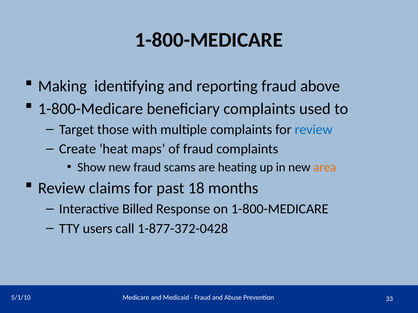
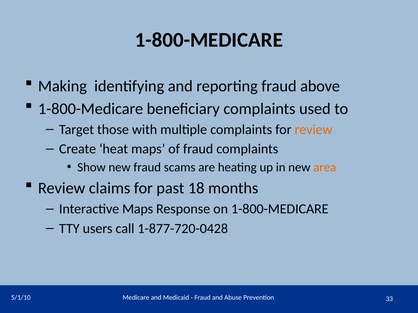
review at (314, 130) colour: blue -> orange
Interactive Billed: Billed -> Maps
1-877-372-0428: 1-877-372-0428 -> 1-877-720-0428
